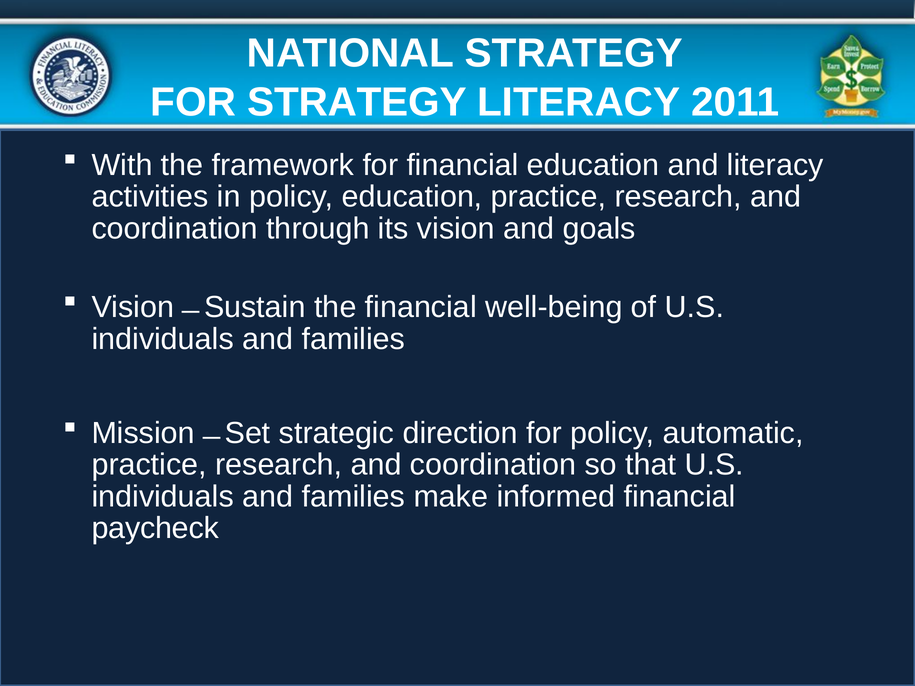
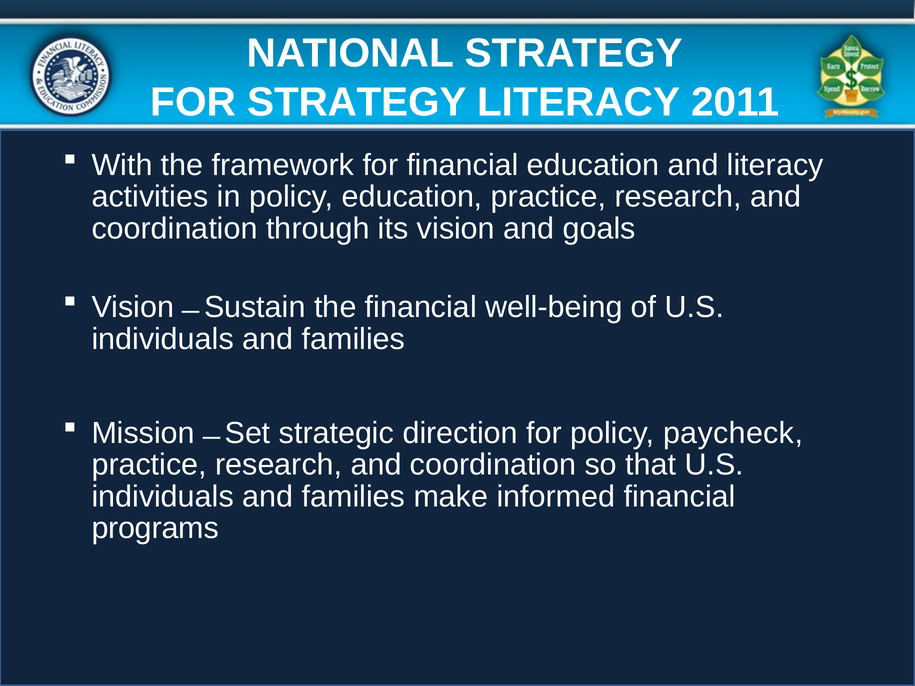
automatic: automatic -> paycheck
paycheck: paycheck -> programs
